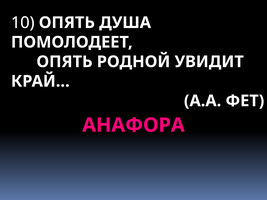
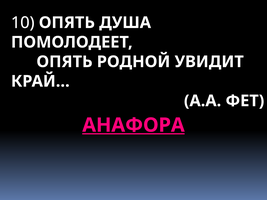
АНАФОРА underline: none -> present
